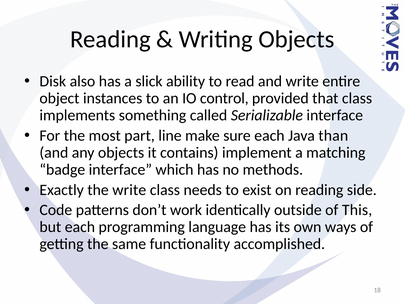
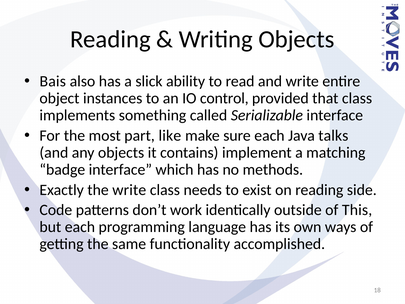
Disk: Disk -> Bais
line: line -> like
than: than -> talks
